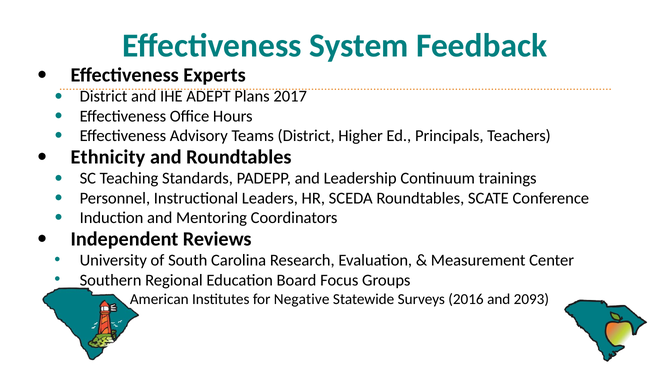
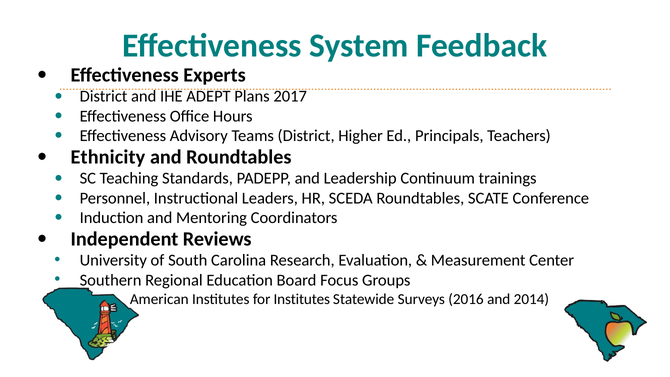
for Negative: Negative -> Institutes
2093: 2093 -> 2014
